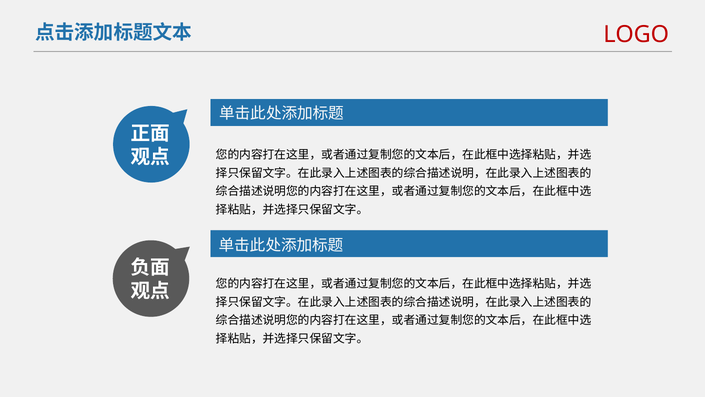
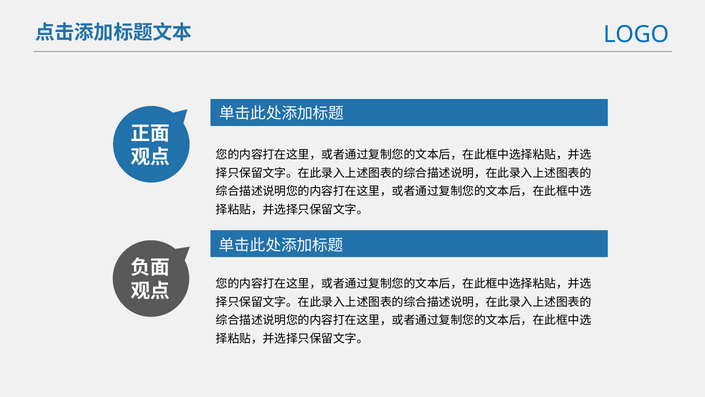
LOGO colour: red -> blue
